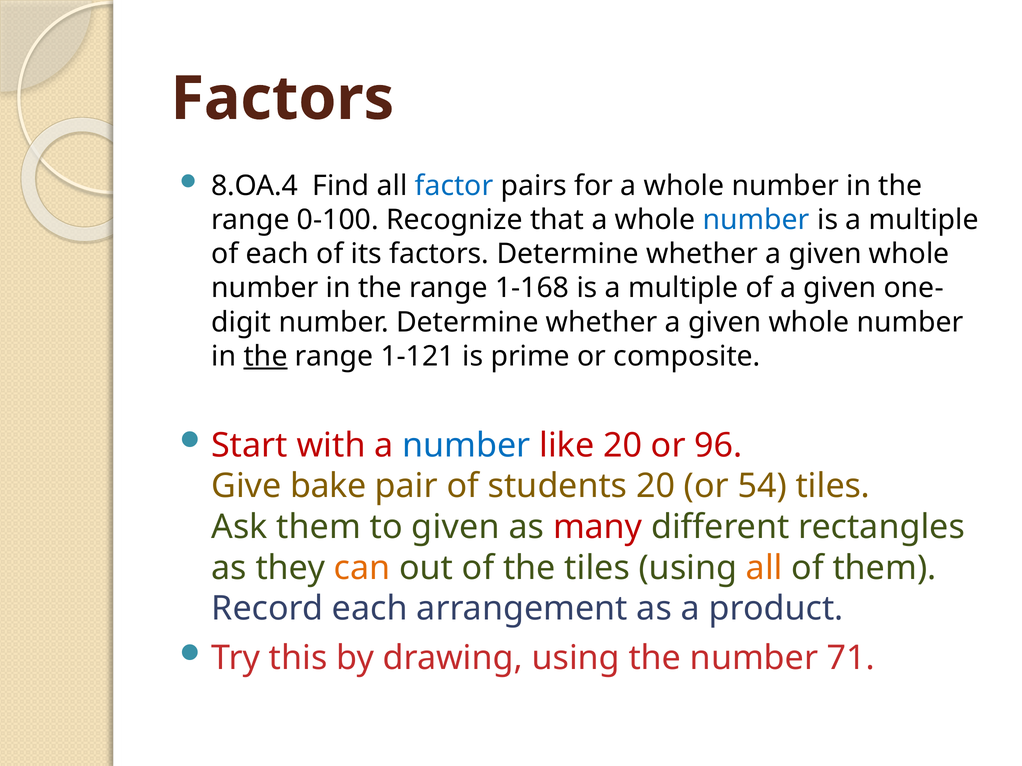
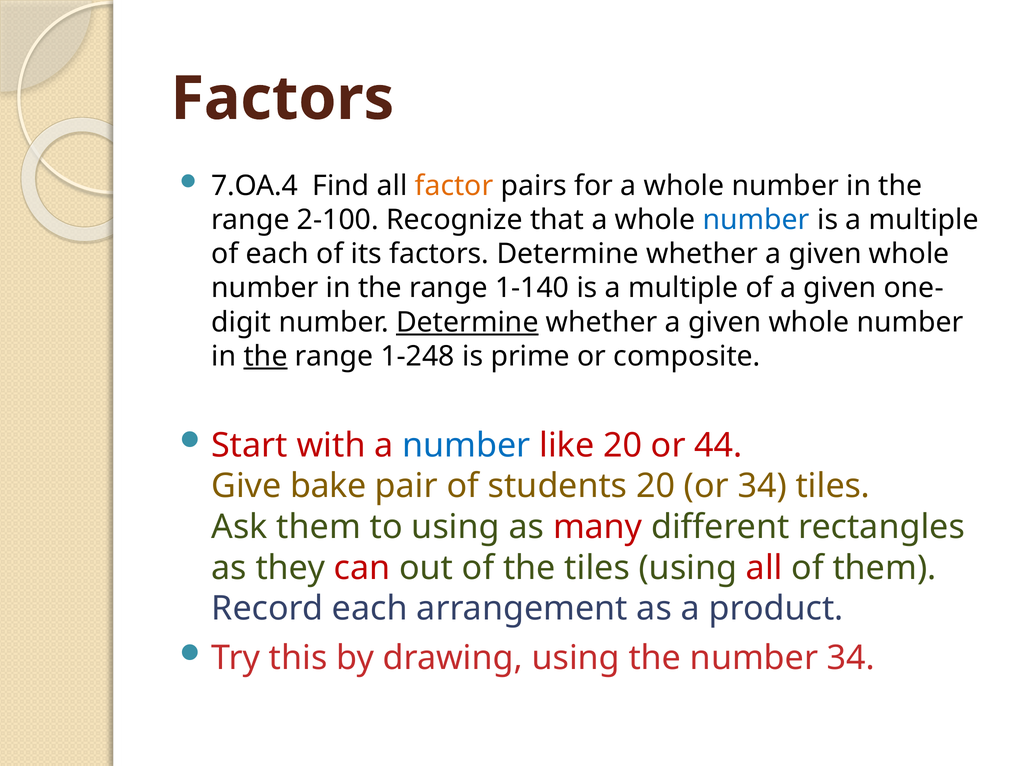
8.OA.4: 8.OA.4 -> 7.OA.4
factor colour: blue -> orange
0-100: 0-100 -> 2-100
1-168: 1-168 -> 1-140
Determine at (467, 322) underline: none -> present
1-121: 1-121 -> 1-248
96: 96 -> 44
or 54: 54 -> 34
to given: given -> using
can colour: orange -> red
all at (764, 568) colour: orange -> red
number 71: 71 -> 34
